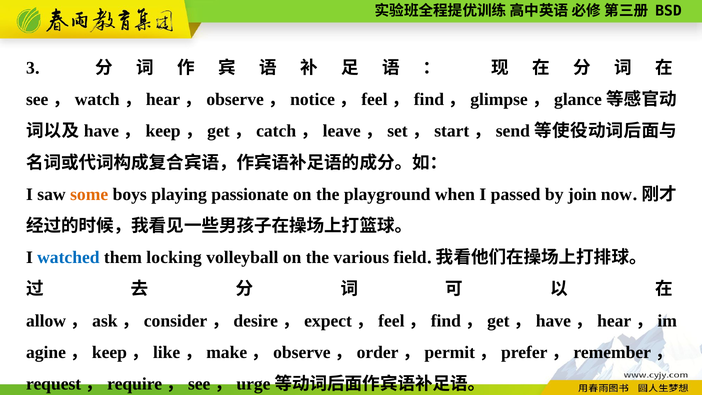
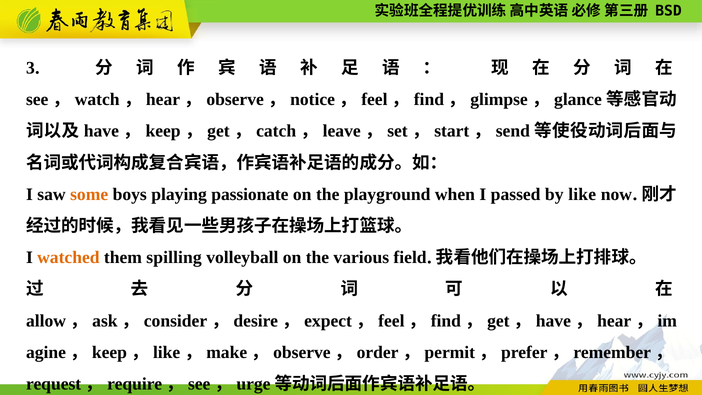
join: join -> like
watched colour: blue -> orange
locking: locking -> spilling
